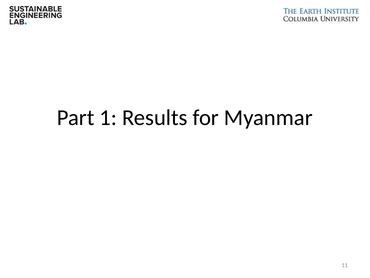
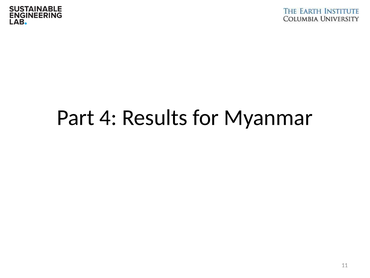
1: 1 -> 4
